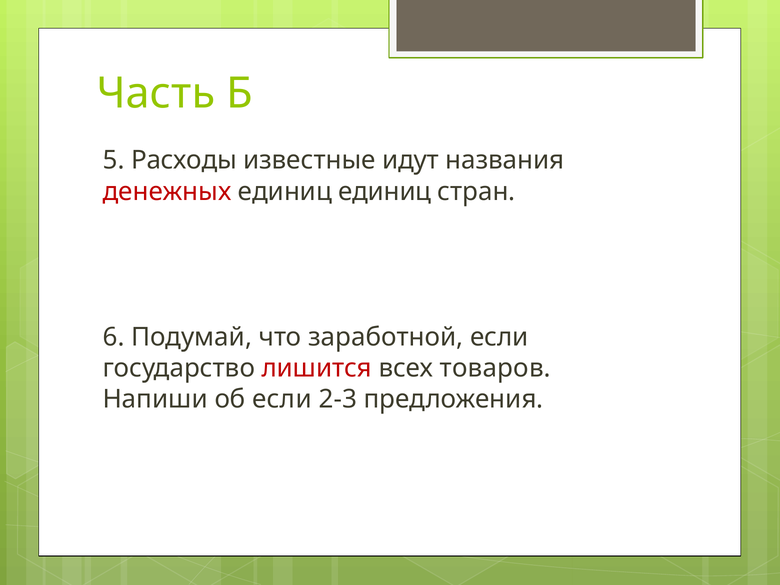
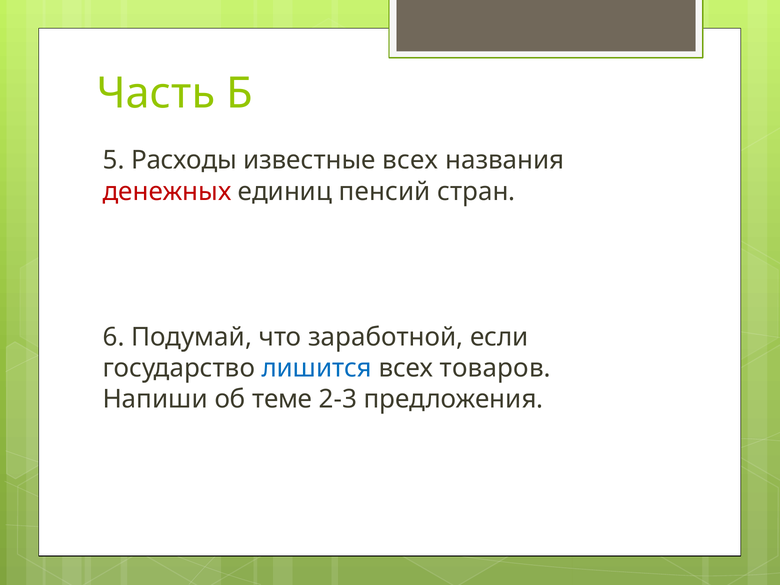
известные идут: идут -> всех
единиц единиц: единиц -> пенсий
лишится colour: red -> blue
об если: если -> теме
